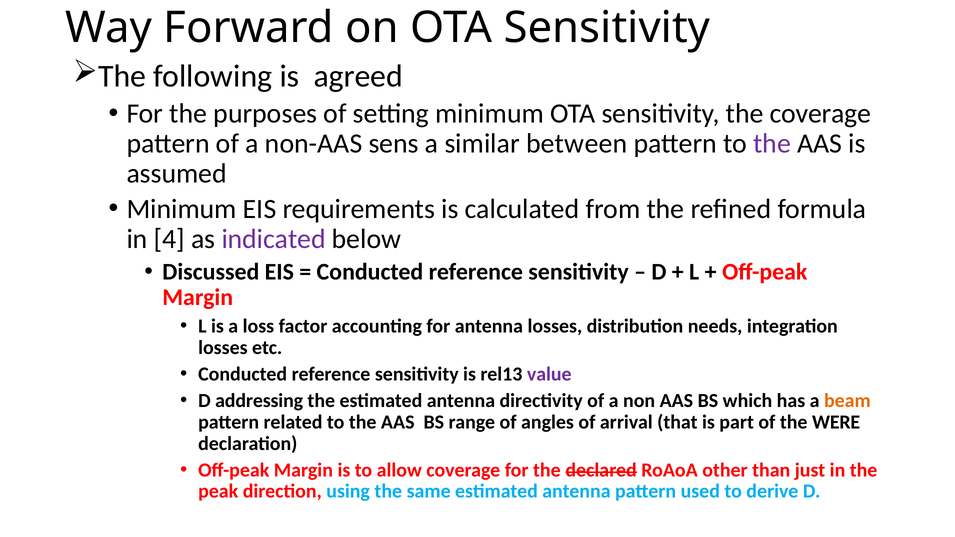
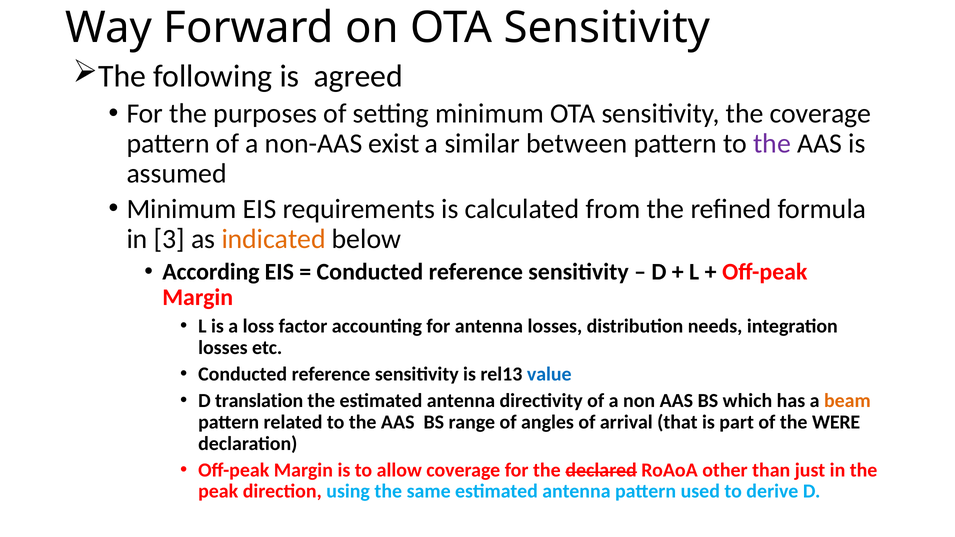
sens: sens -> exist
4: 4 -> 3
indicated colour: purple -> orange
Discussed: Discussed -> According
value colour: purple -> blue
addressing: addressing -> translation
